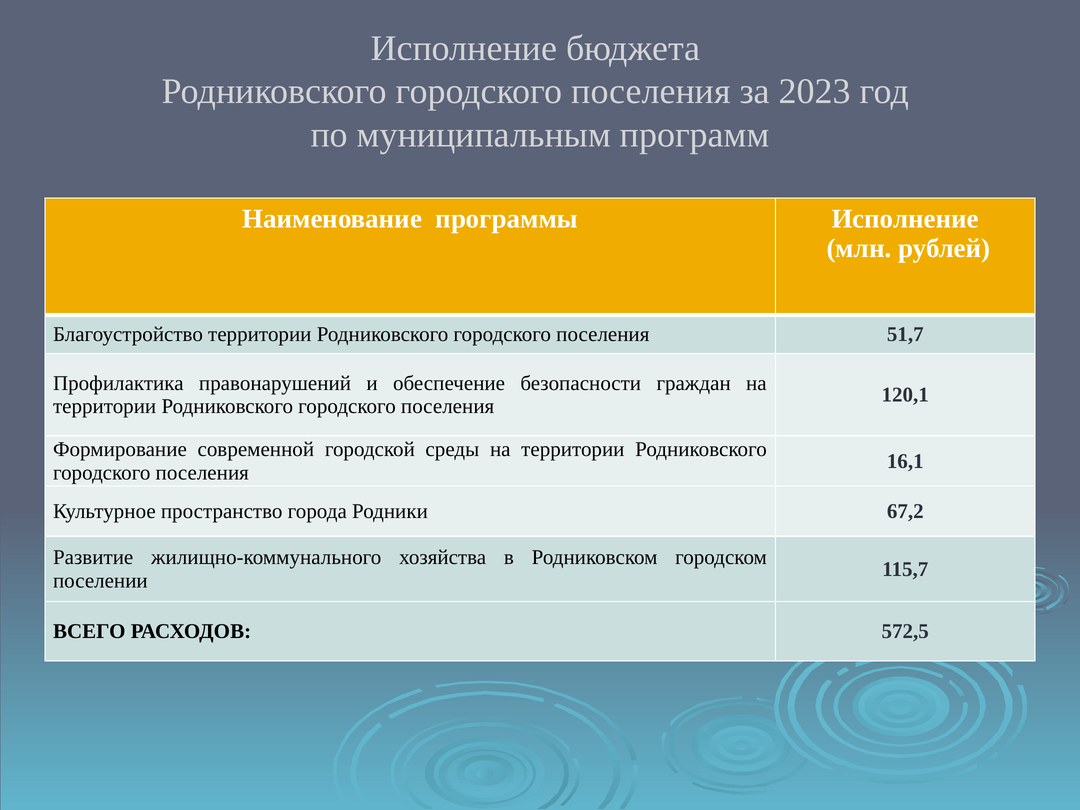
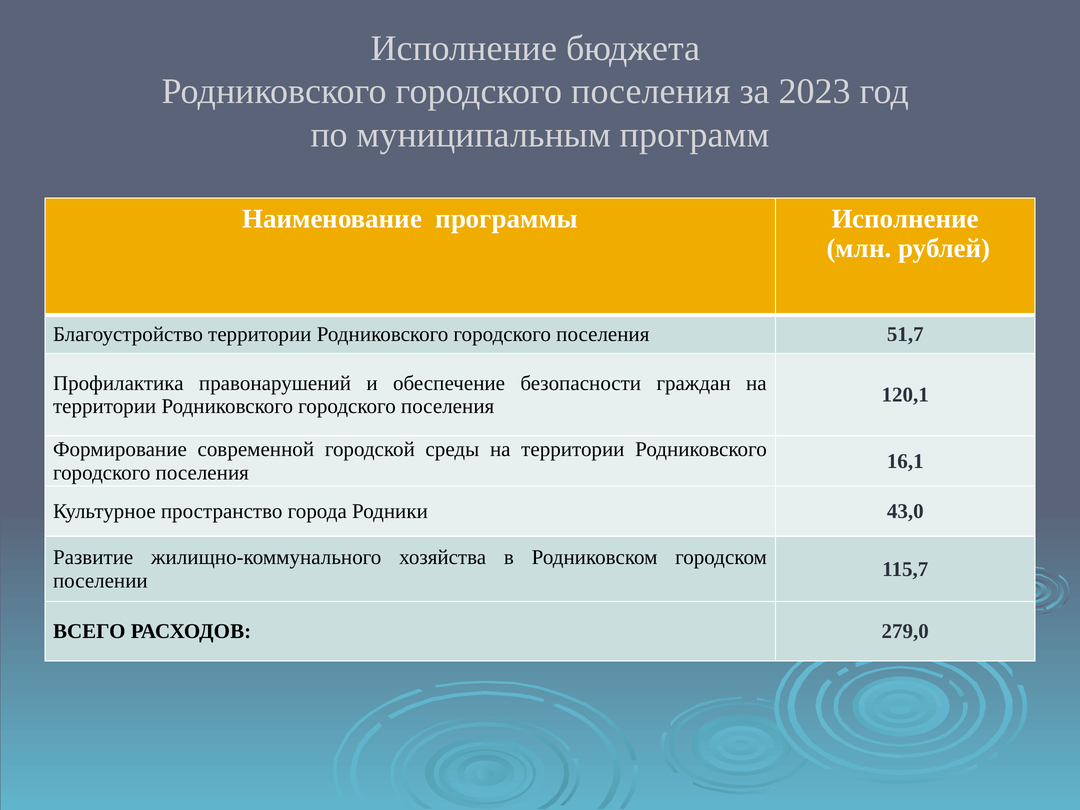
67,2: 67,2 -> 43,0
572,5: 572,5 -> 279,0
